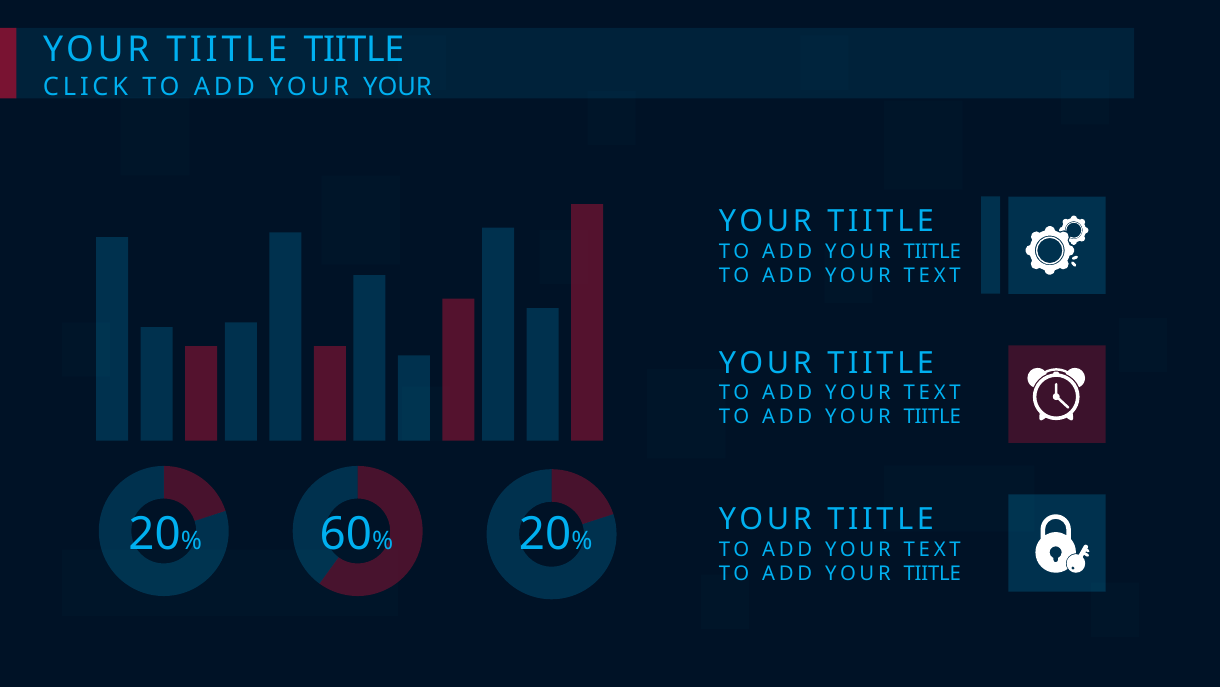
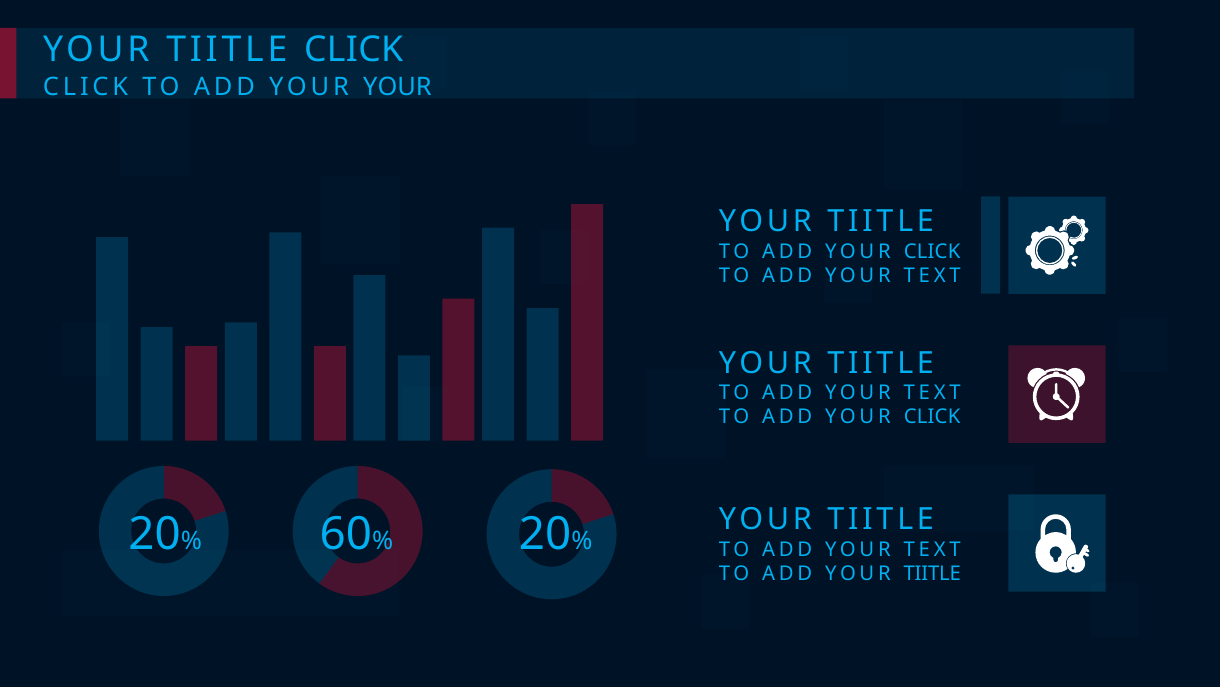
TIITLE TIITLE: TIITLE -> CLICK
TIITLE at (932, 251): TIITLE -> CLICK
TIITLE at (932, 416): TIITLE -> CLICK
